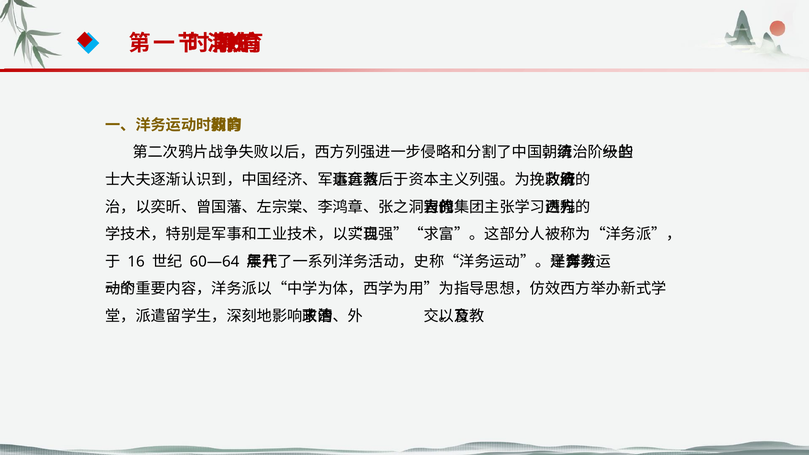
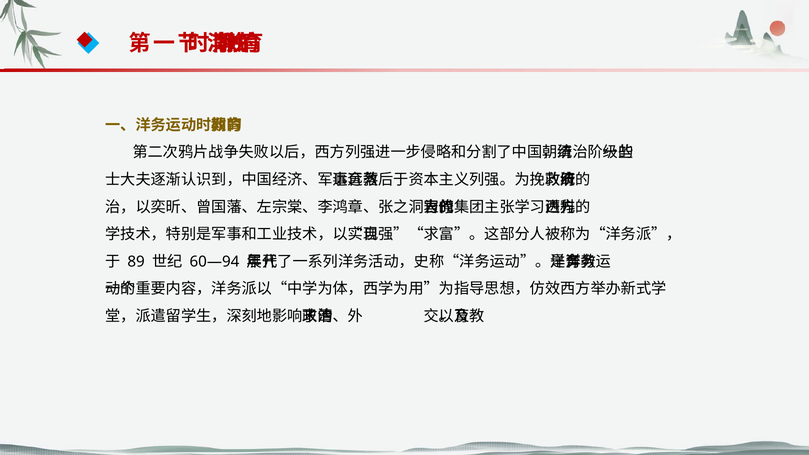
16: 16 -> 89
60—64: 60—64 -> 60—94
